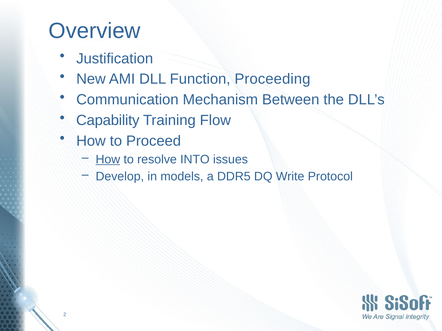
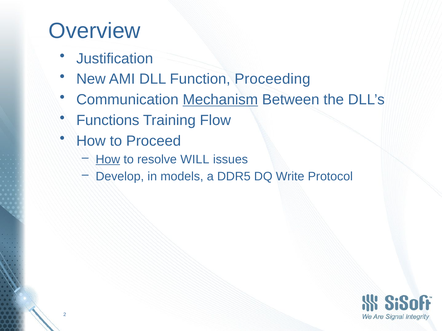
Mechanism underline: none -> present
Capability: Capability -> Functions
INTO: INTO -> WILL
